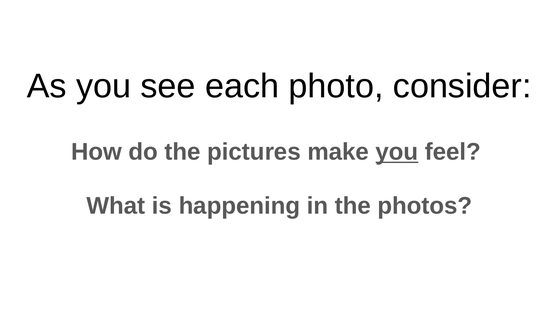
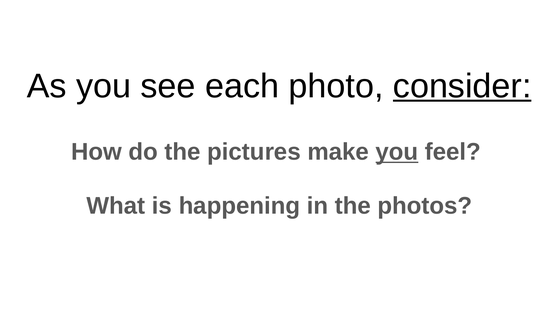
consider underline: none -> present
